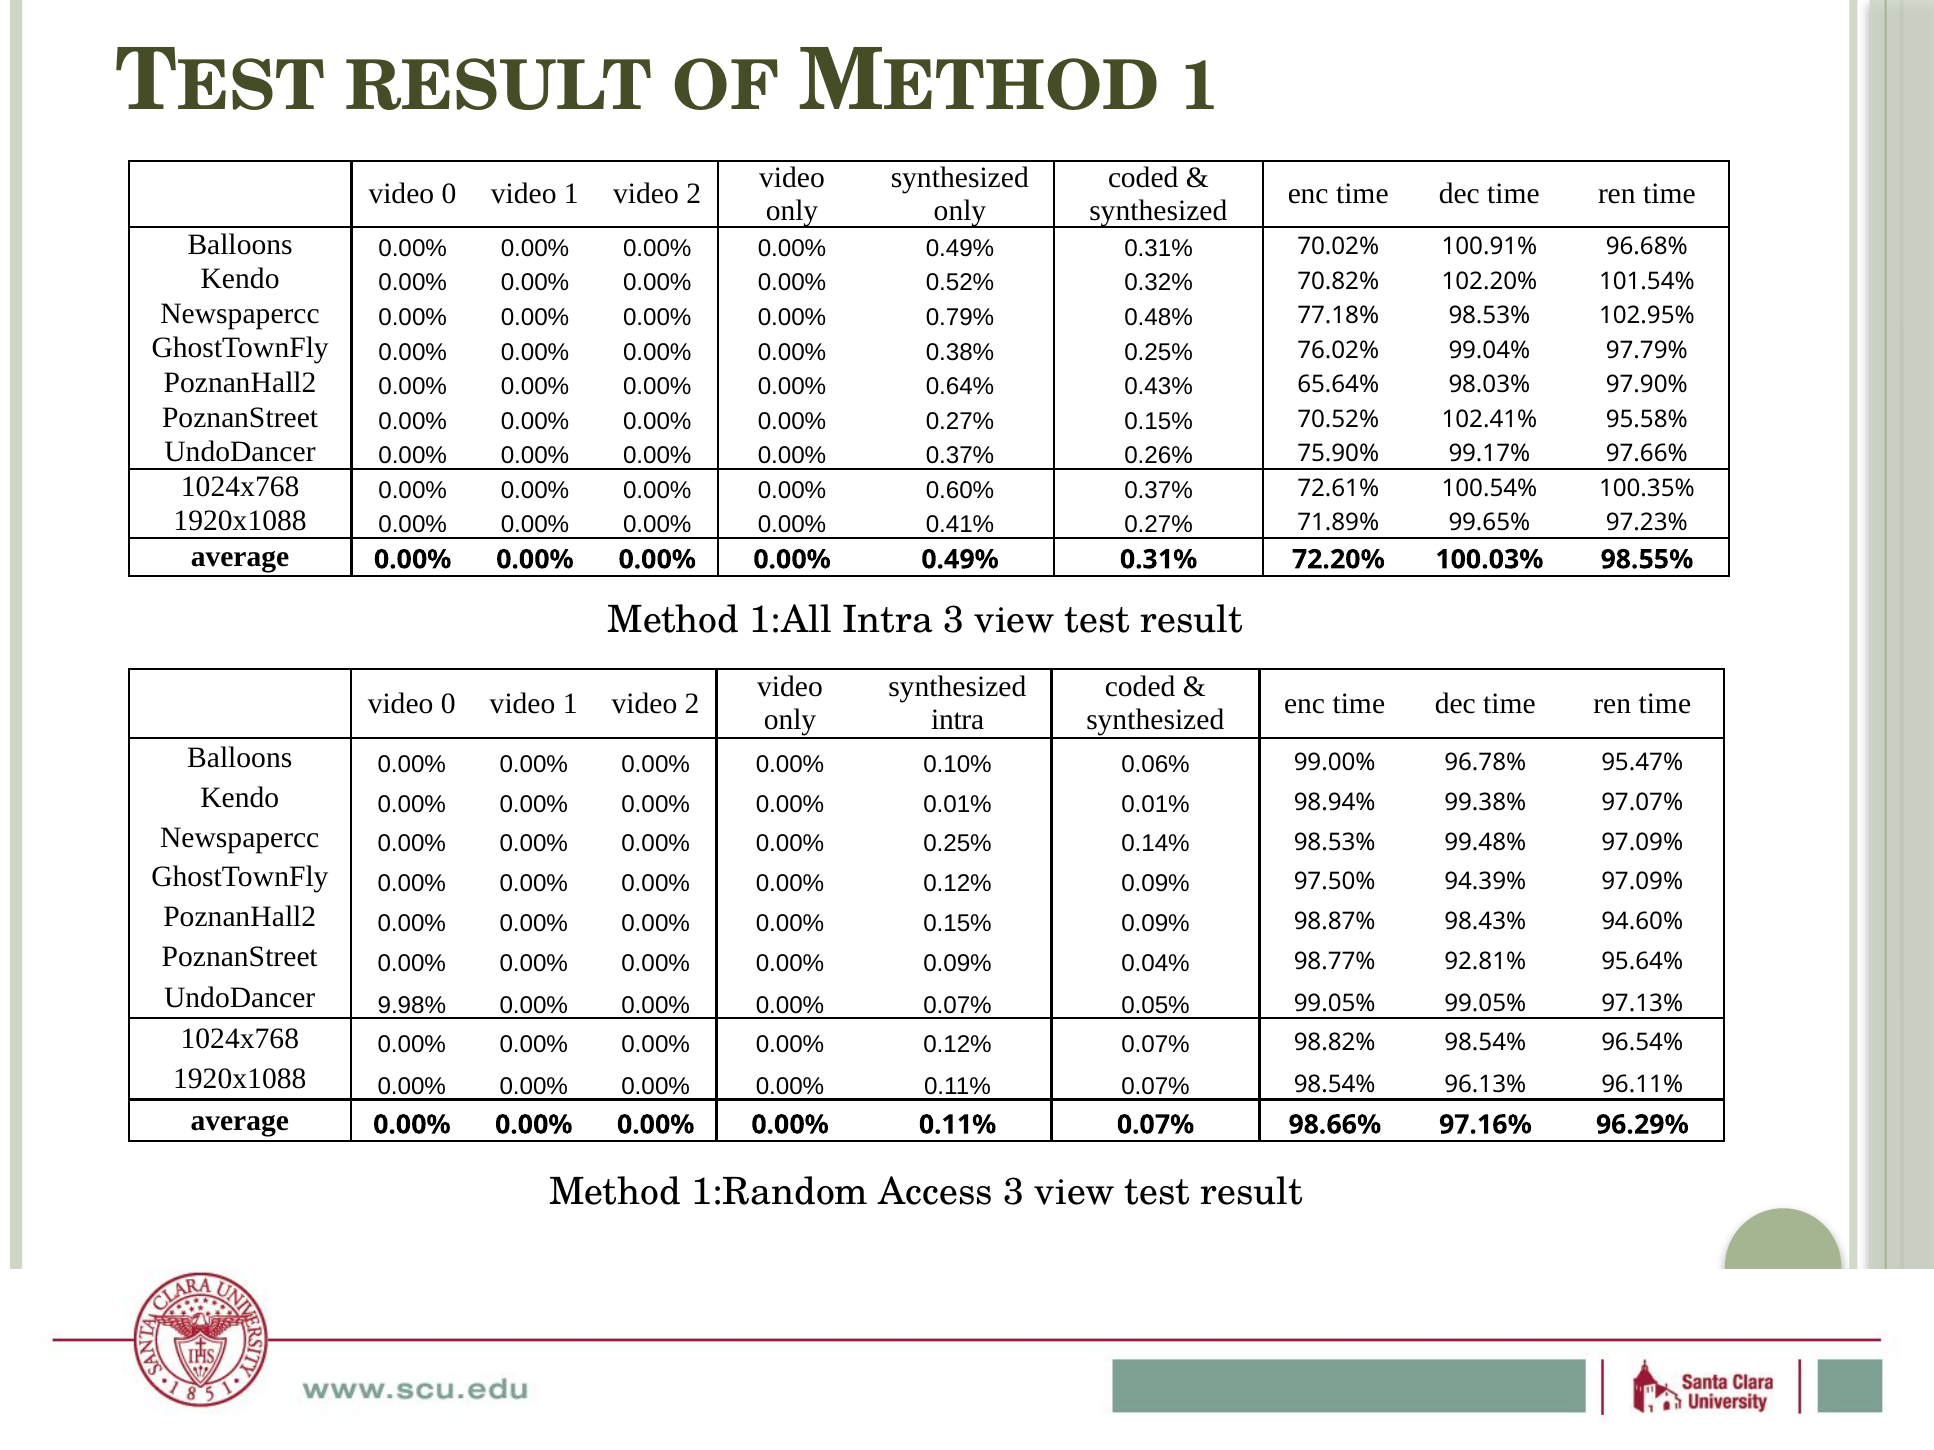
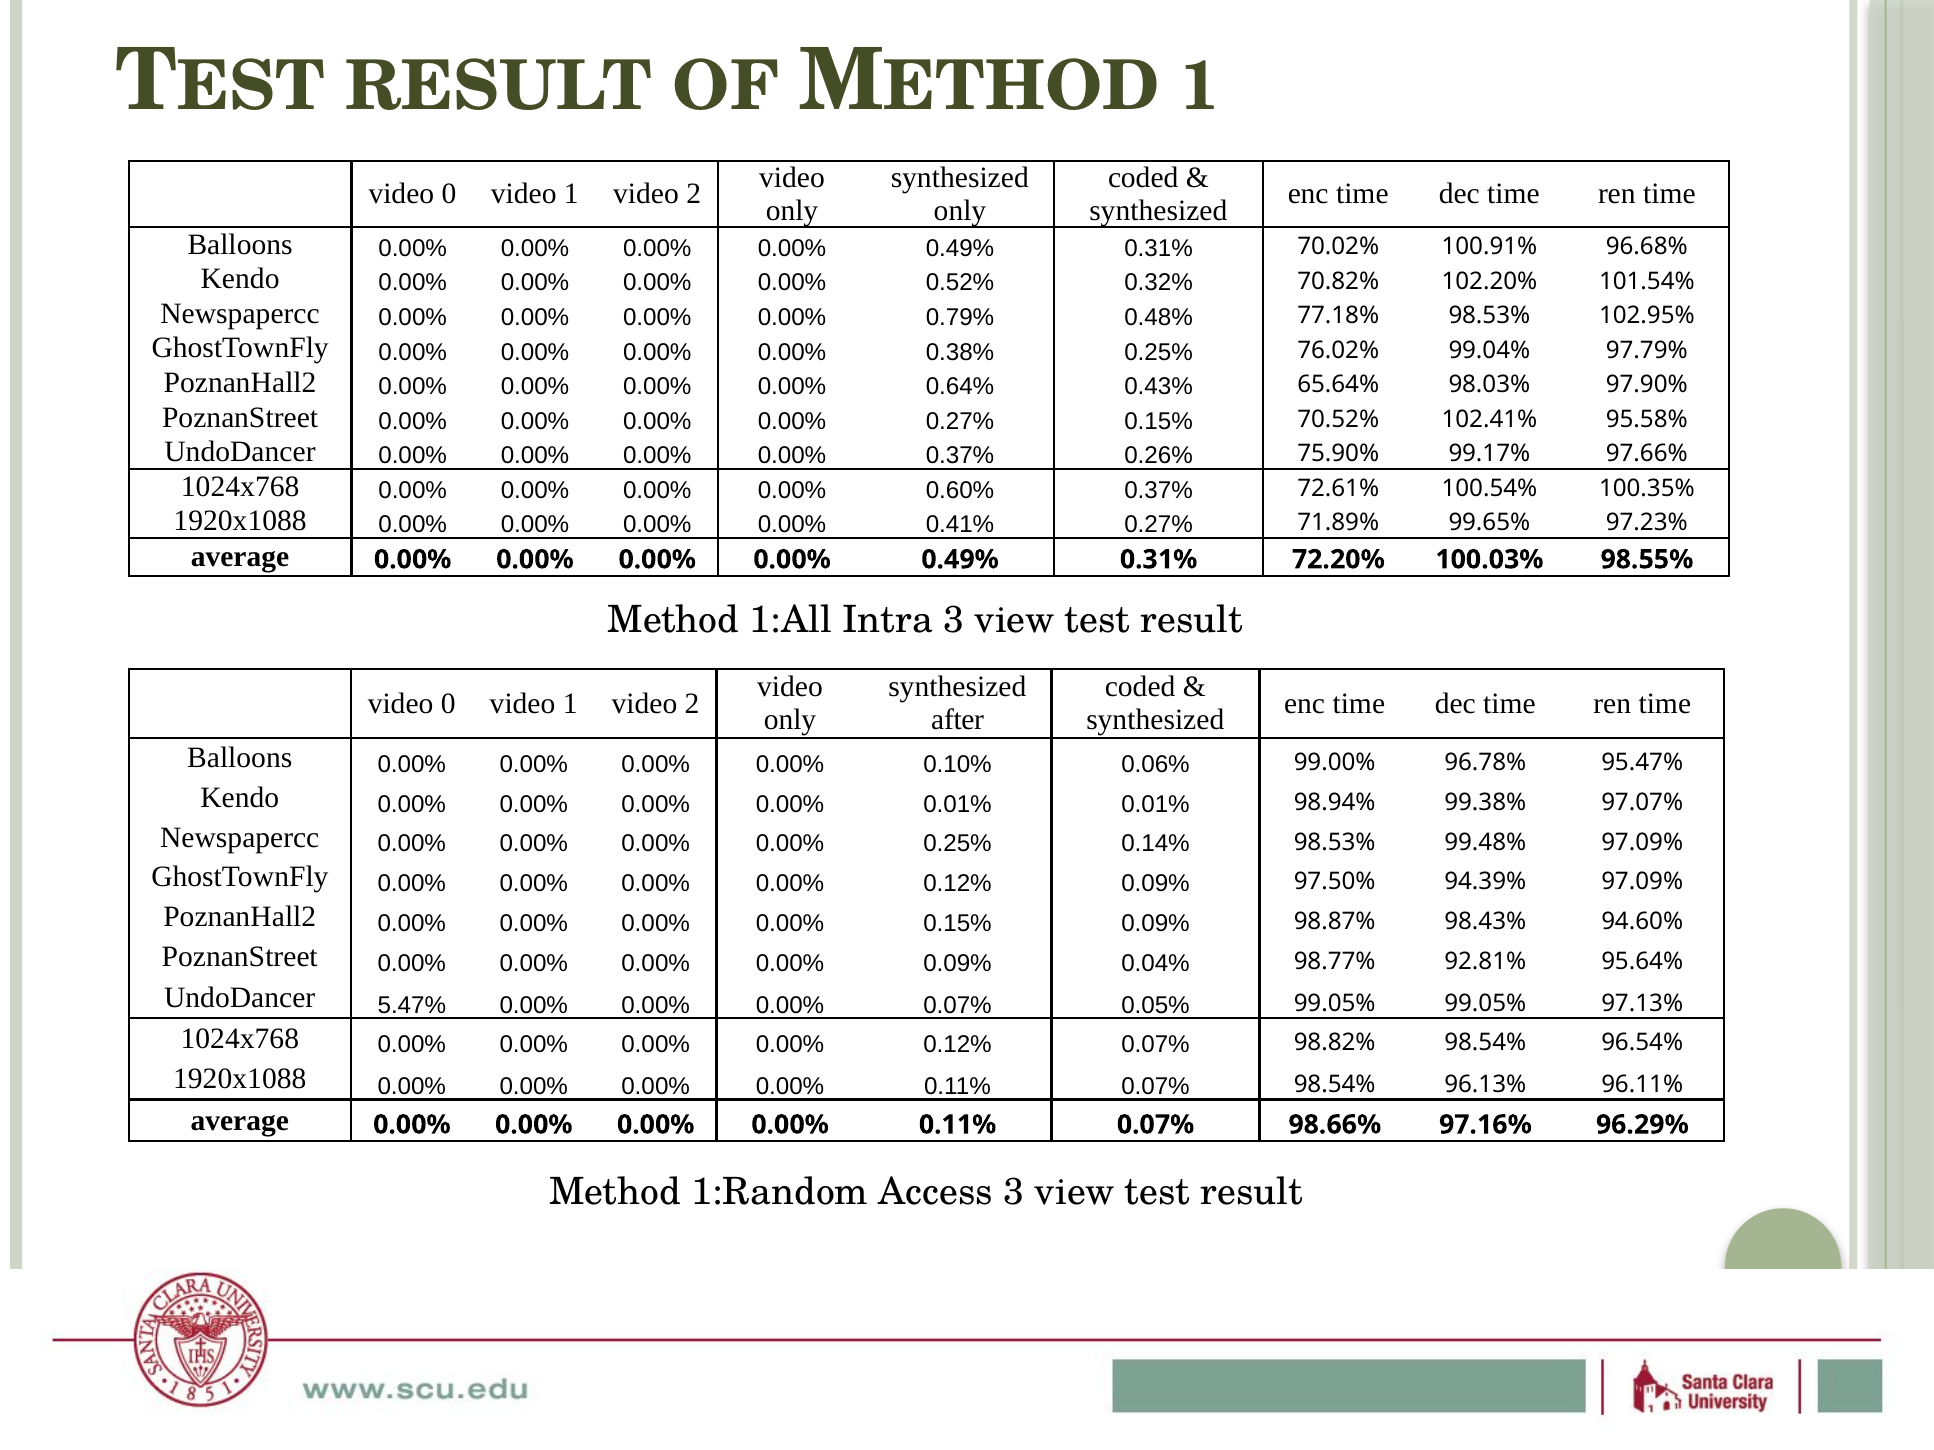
intra at (958, 720): intra -> after
9.98%: 9.98% -> 5.47%
